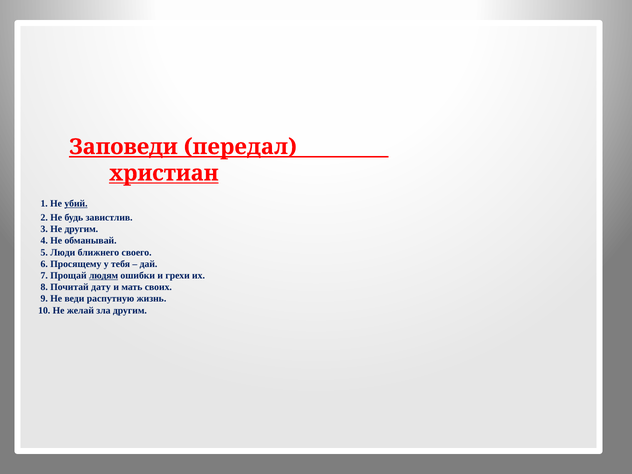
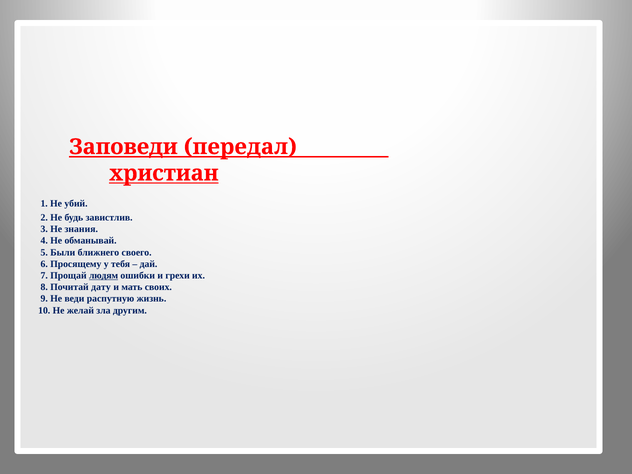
убий underline: present -> none
Не другим: другим -> знания
Люди: Люди -> Были
